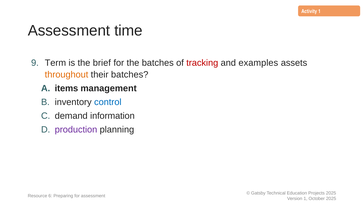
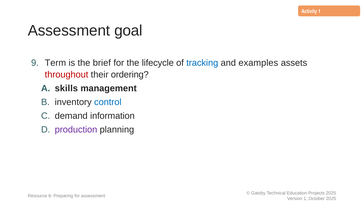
time: time -> goal
the batches: batches -> lifecycle
tracking colour: red -> blue
throughout colour: orange -> red
their batches: batches -> ordering
items: items -> skills
